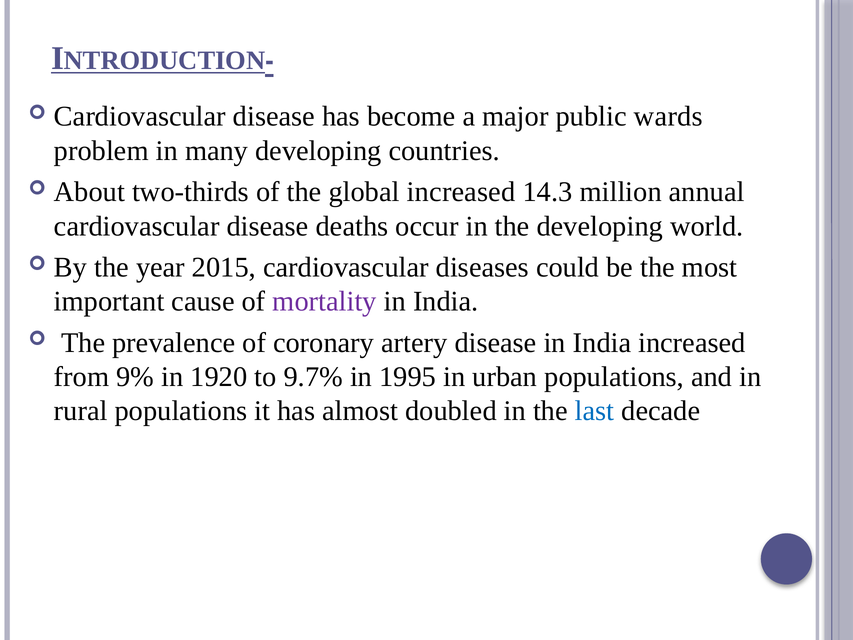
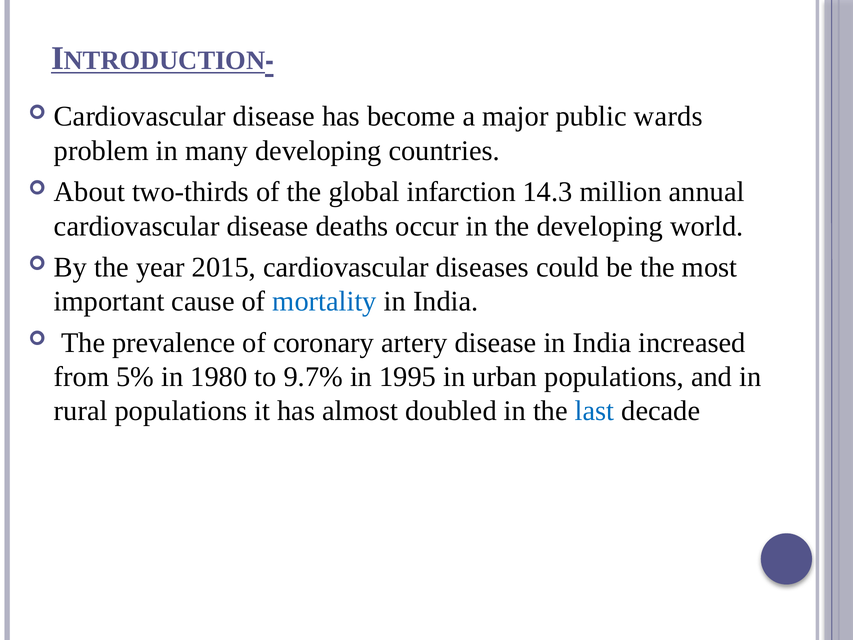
global increased: increased -> infarction
mortality colour: purple -> blue
9%: 9% -> 5%
1920: 1920 -> 1980
